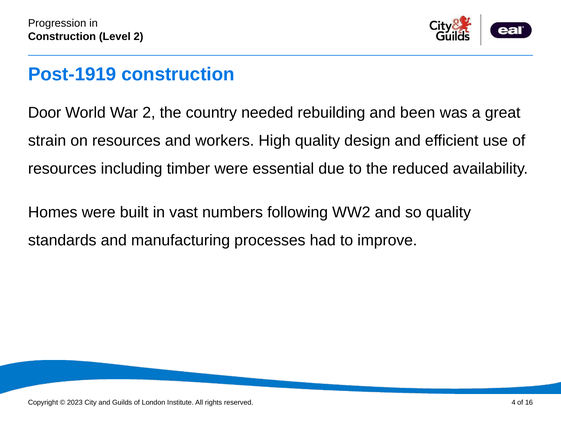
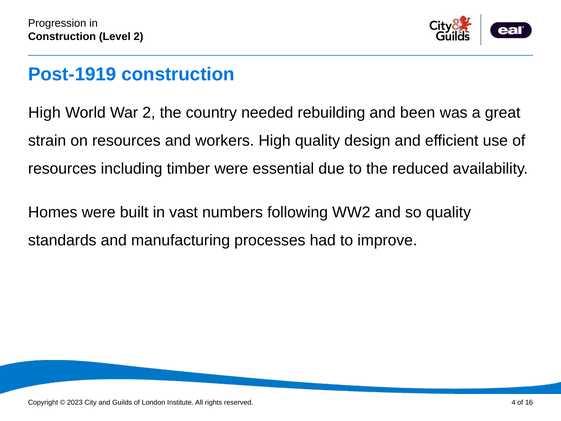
Door at (45, 113): Door -> High
